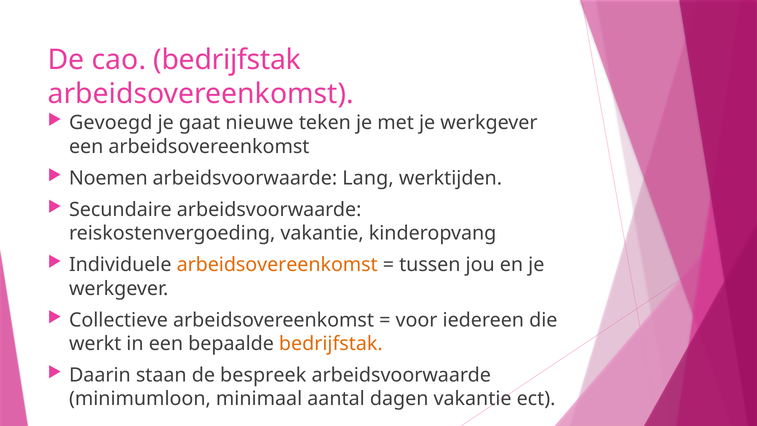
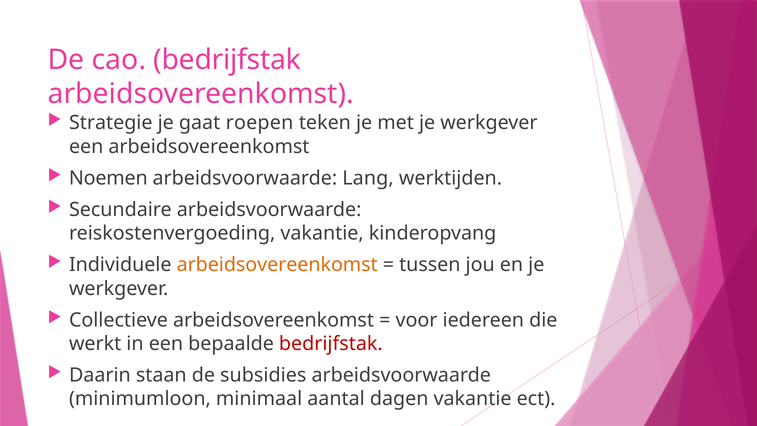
Gevoegd: Gevoegd -> Strategie
nieuwe: nieuwe -> roepen
bedrijfstak at (331, 344) colour: orange -> red
bespreek: bespreek -> subsidies
